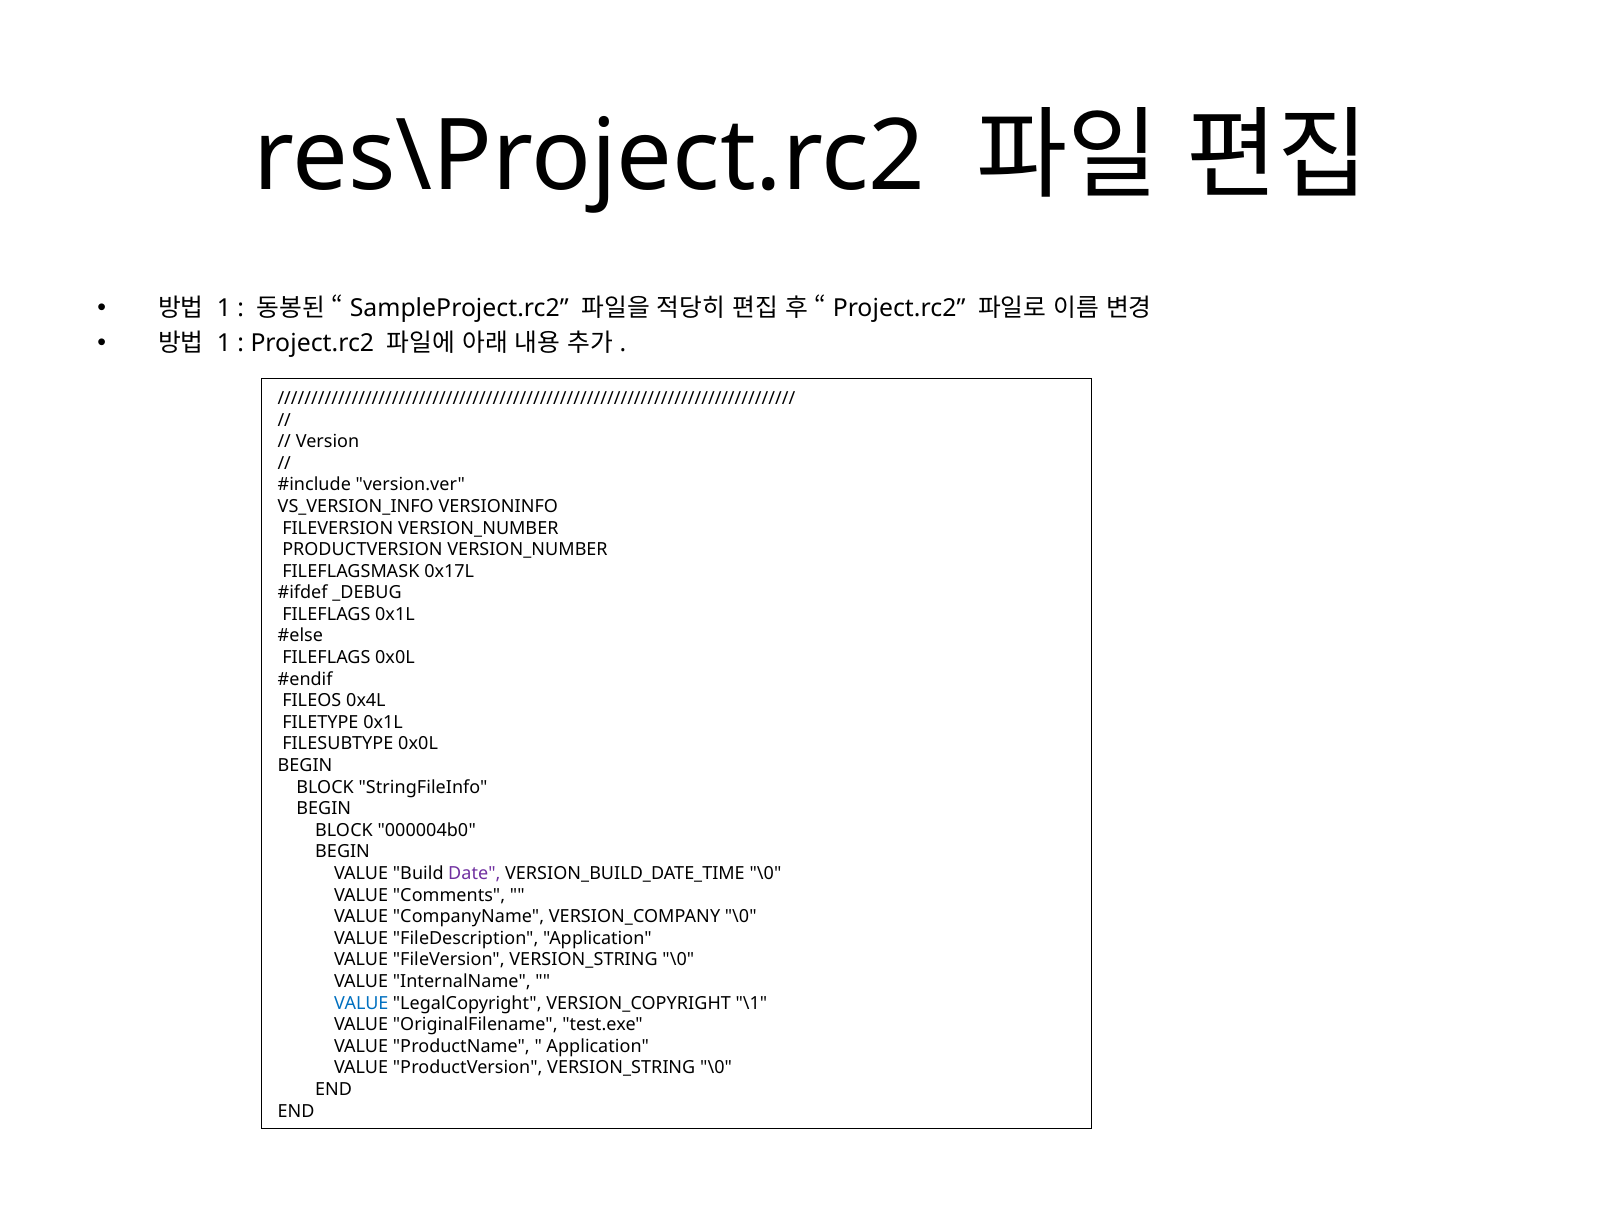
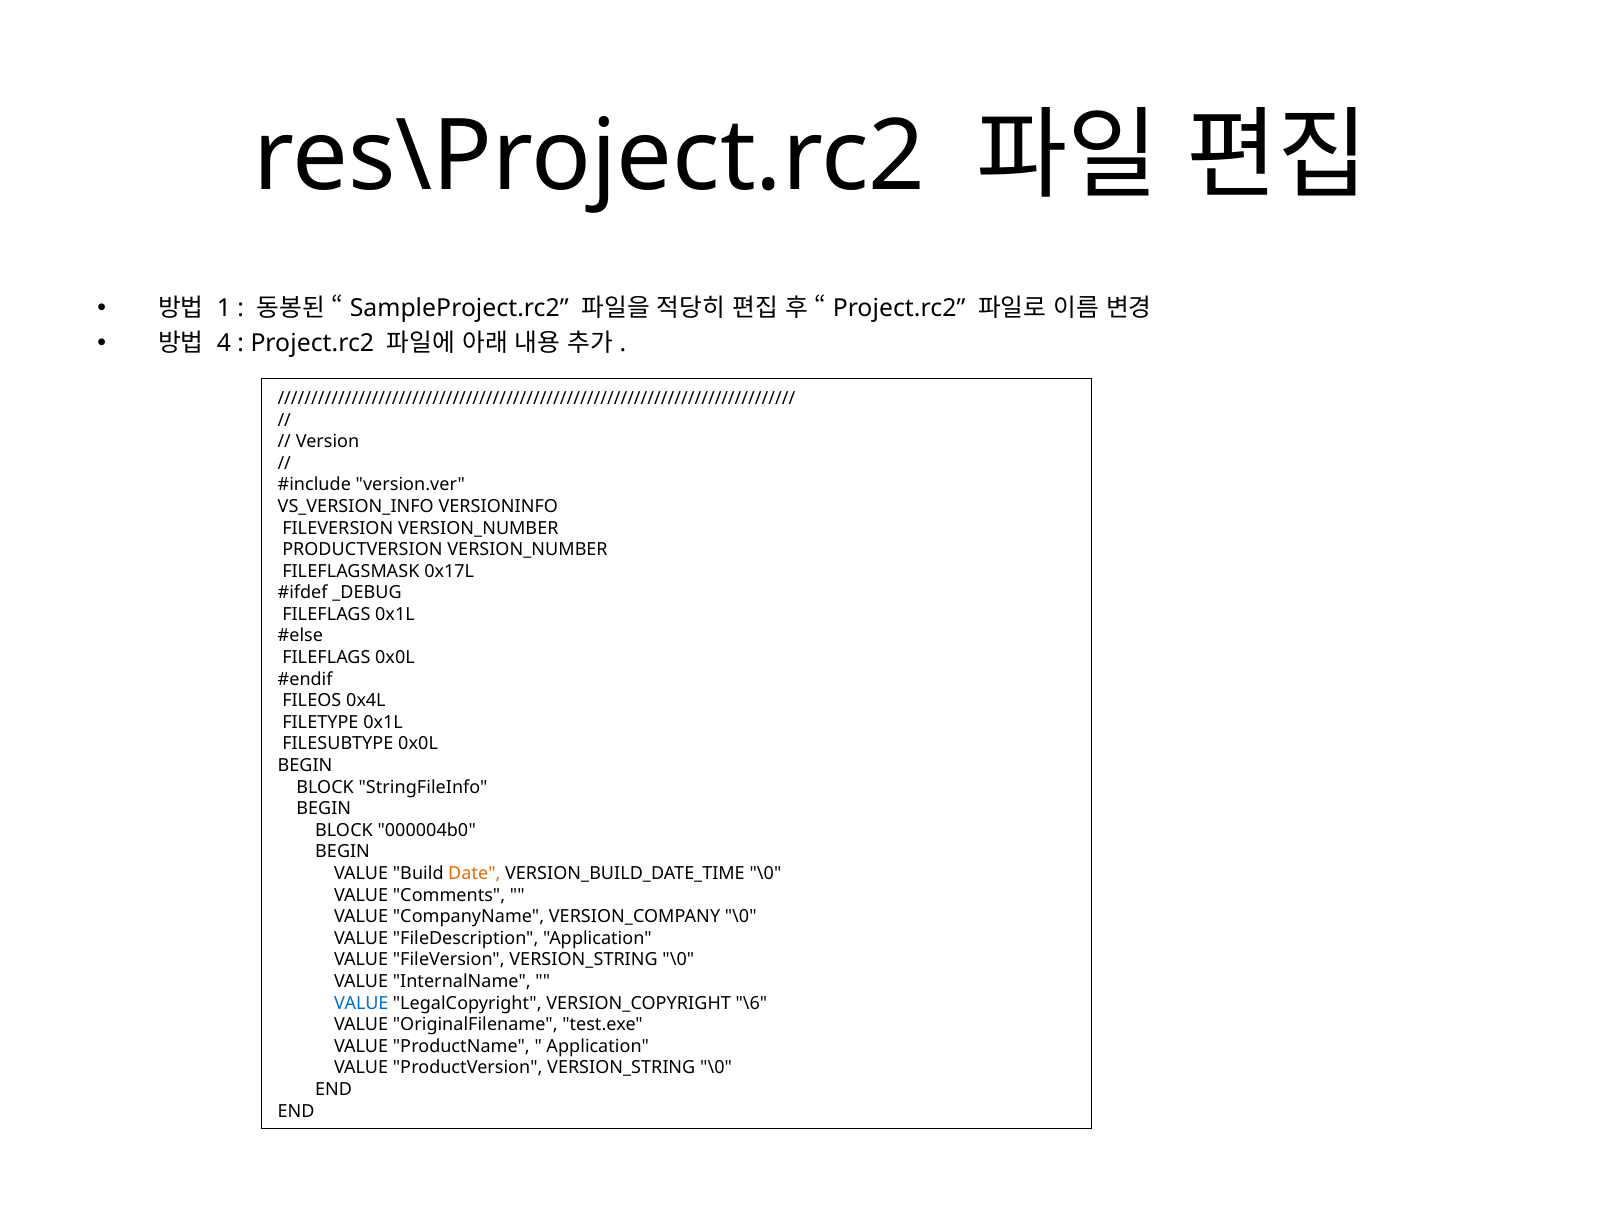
1 at (224, 343): 1 -> 4
Date colour: purple -> orange
\1: \1 -> \6
